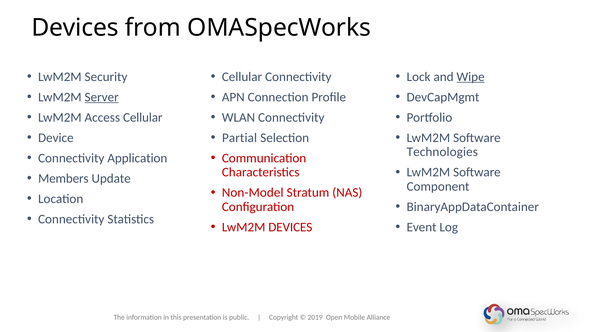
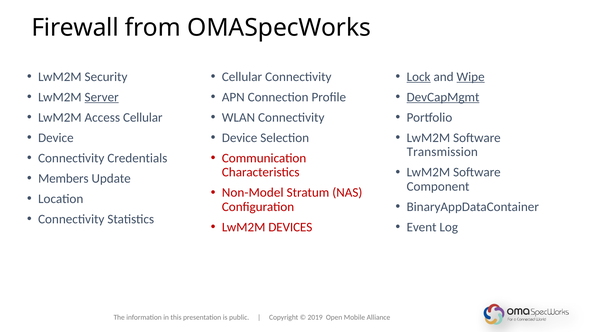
Devices at (75, 28): Devices -> Firewall
Lock underline: none -> present
DevCapMgmt underline: none -> present
Partial at (240, 138): Partial -> Device
Technologies: Technologies -> Transmission
Application: Application -> Credentials
